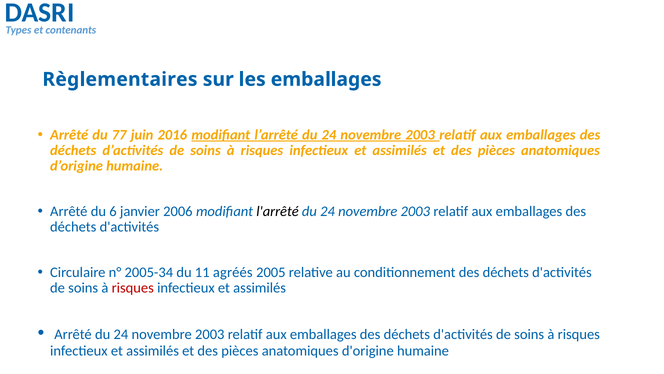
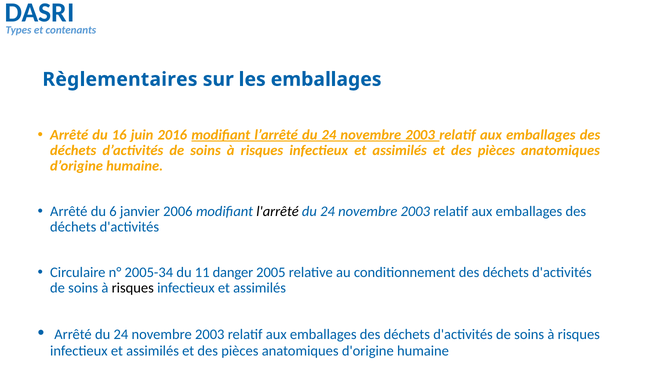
77: 77 -> 16
agréés: agréés -> danger
risques at (133, 288) colour: red -> black
